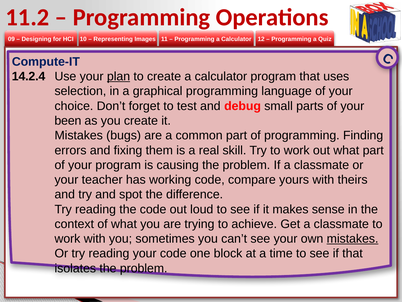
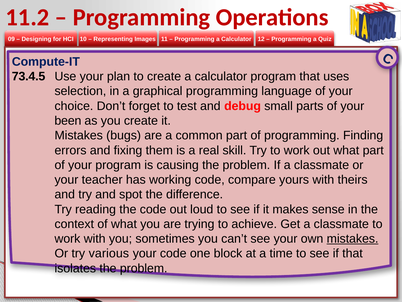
14.2.4: 14.2.4 -> 73.4.5
plan underline: present -> none
Or try reading: reading -> various
